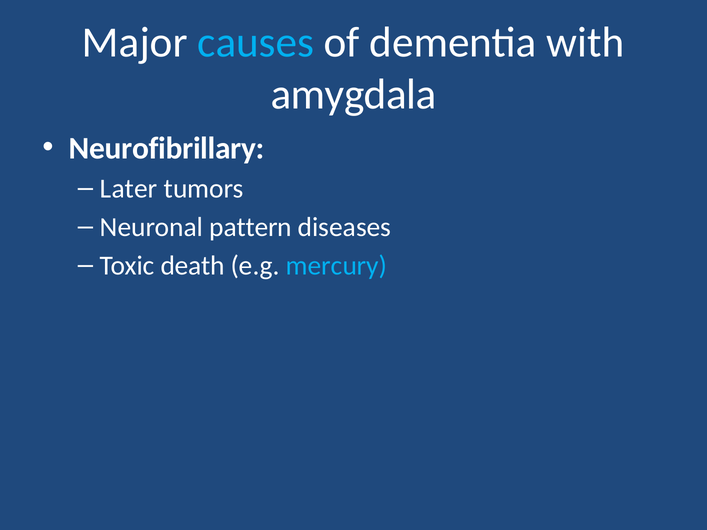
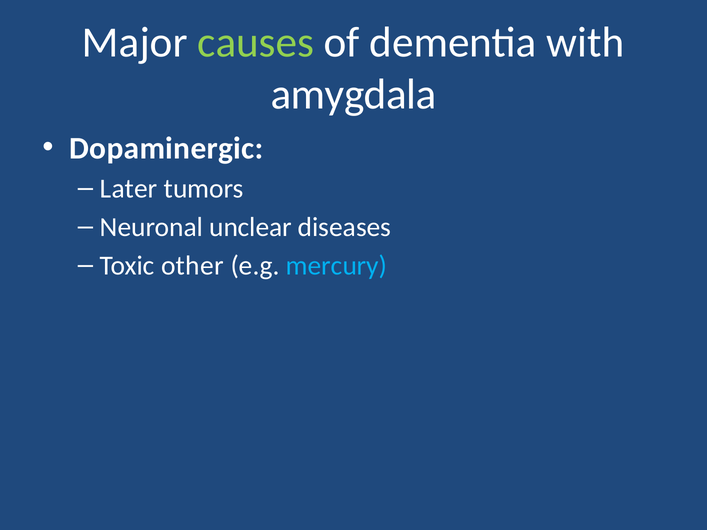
causes colour: light blue -> light green
Neurofibrillary: Neurofibrillary -> Dopaminergic
pattern: pattern -> unclear
death: death -> other
